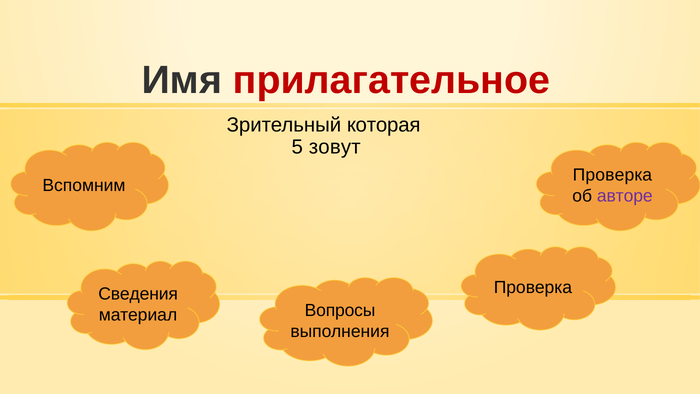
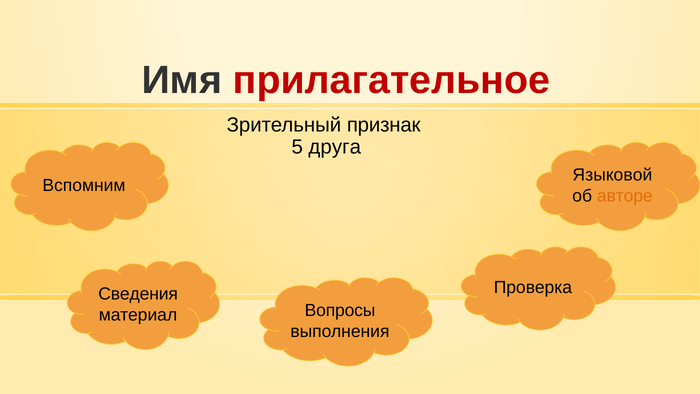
которая: которая -> признак
зовут: зовут -> друга
Проверка at (612, 175): Проверка -> Языковой
авторе colour: purple -> orange
